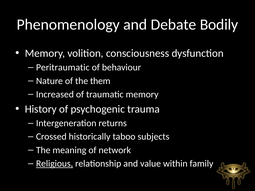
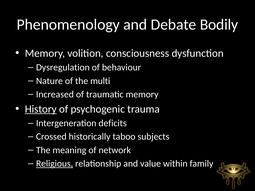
Peritraumatic: Peritraumatic -> Dysregulation
them: them -> multi
History underline: none -> present
returns: returns -> deficits
